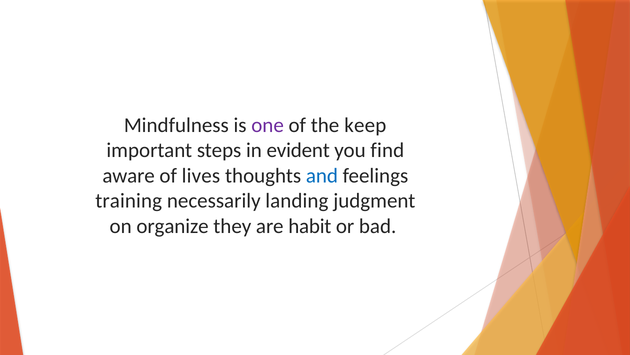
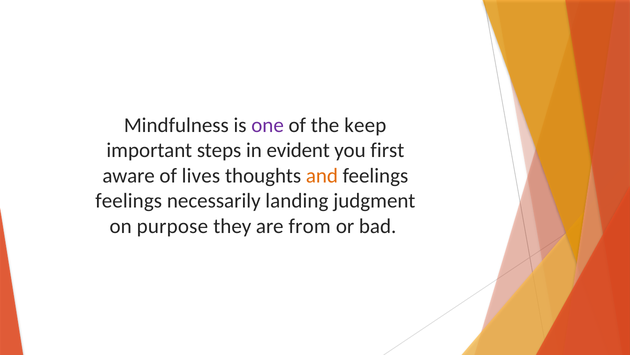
find: find -> first
and colour: blue -> orange
training at (129, 201): training -> feelings
organize: organize -> purpose
habit: habit -> from
